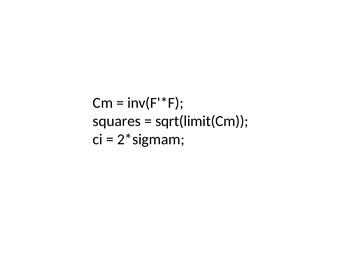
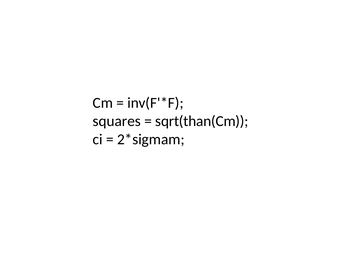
sqrt(limit(Cm: sqrt(limit(Cm -> sqrt(than(Cm
